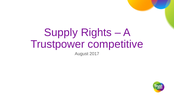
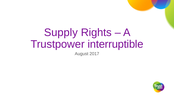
competitive: competitive -> interruptible
